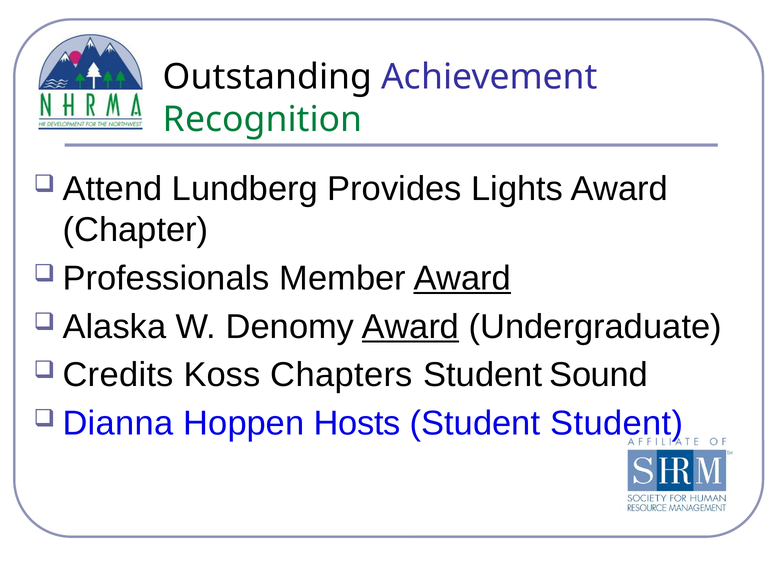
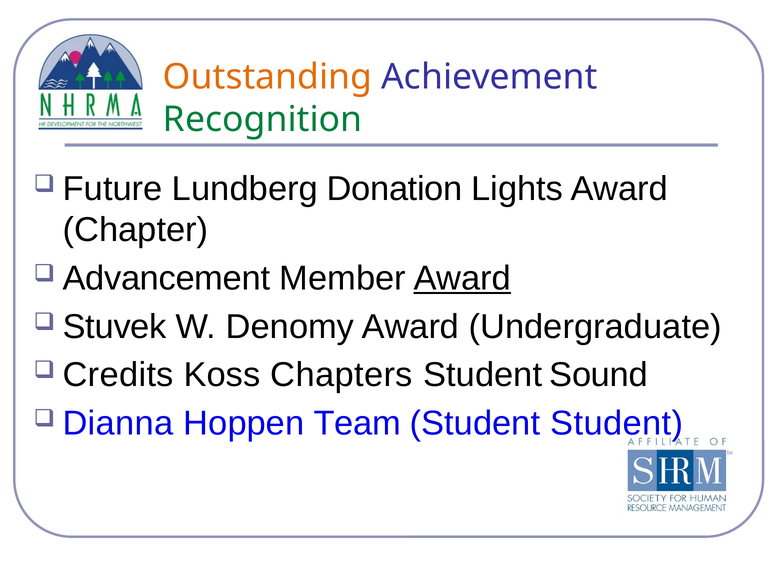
Outstanding colour: black -> orange
Attend: Attend -> Future
Provides: Provides -> Donation
Professionals: Professionals -> Advancement
Alaska: Alaska -> Stuvek
Award at (410, 327) underline: present -> none
Hosts: Hosts -> Team
